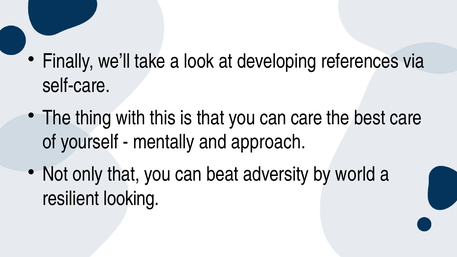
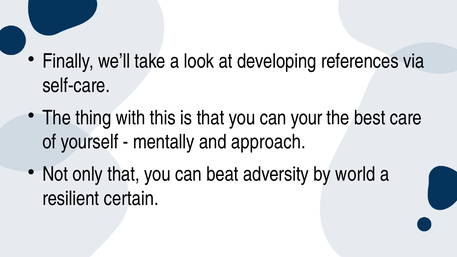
can care: care -> your
looking: looking -> certain
